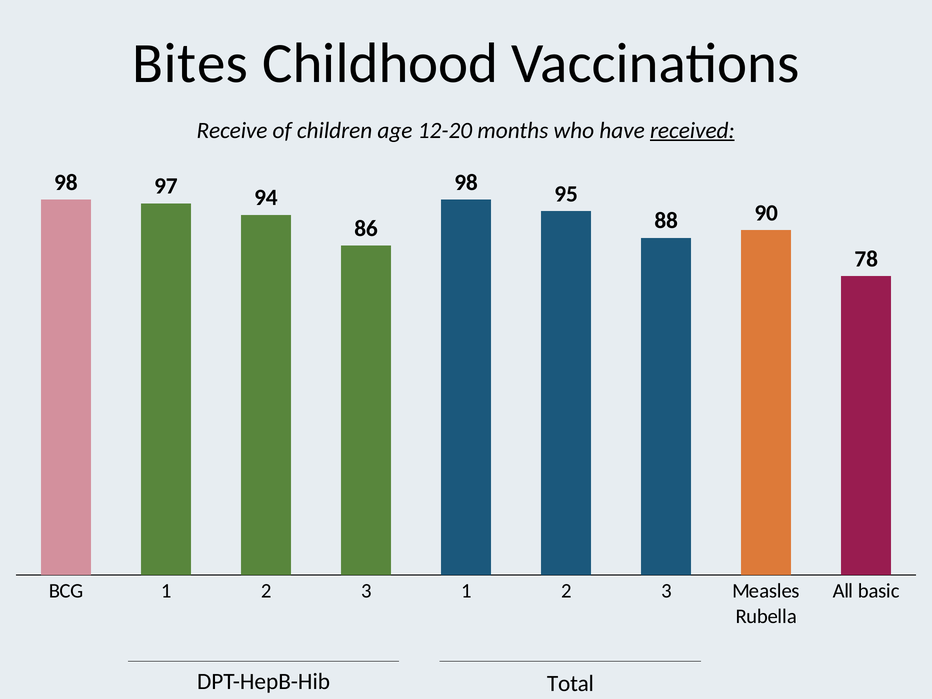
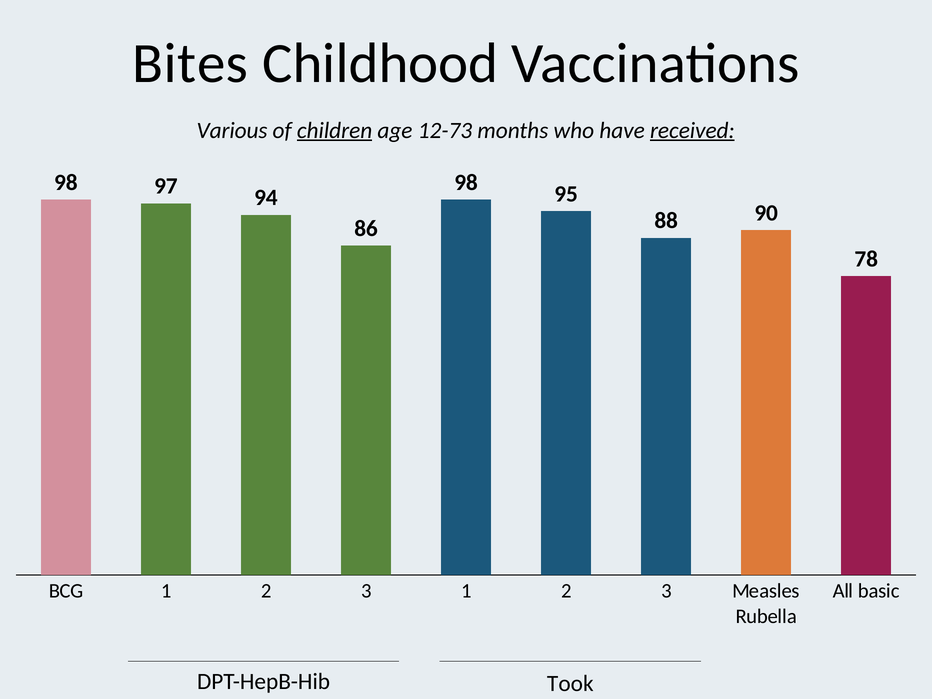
Receive: Receive -> Various
children underline: none -> present
12-20: 12-20 -> 12-73
Total: Total -> Took
